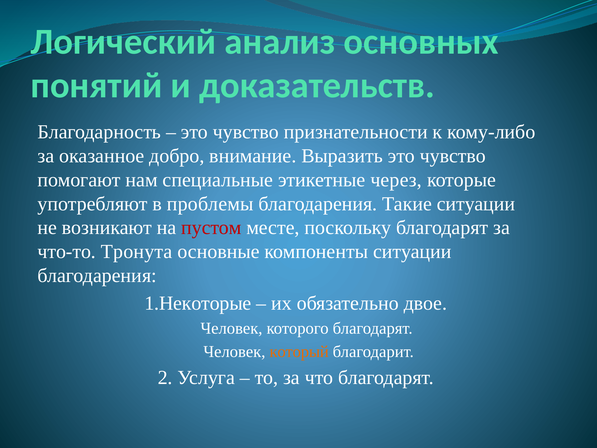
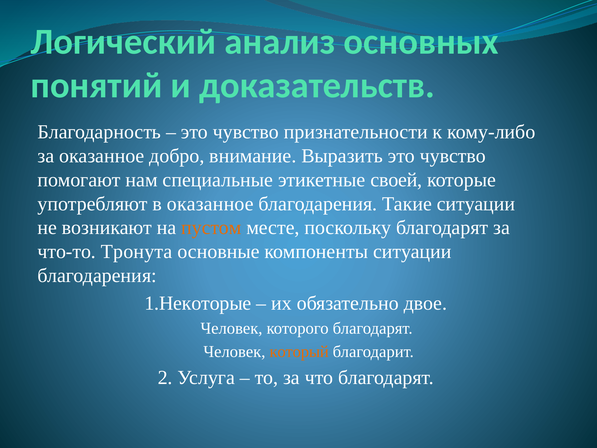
через: через -> своей
в проблемы: проблемы -> оказанное
пустом colour: red -> orange
